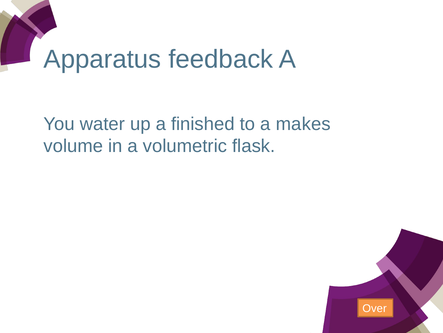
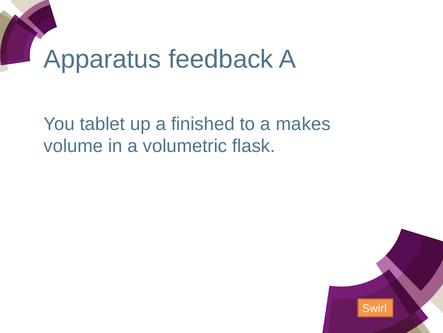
water: water -> tablet
Over: Over -> Swirl
